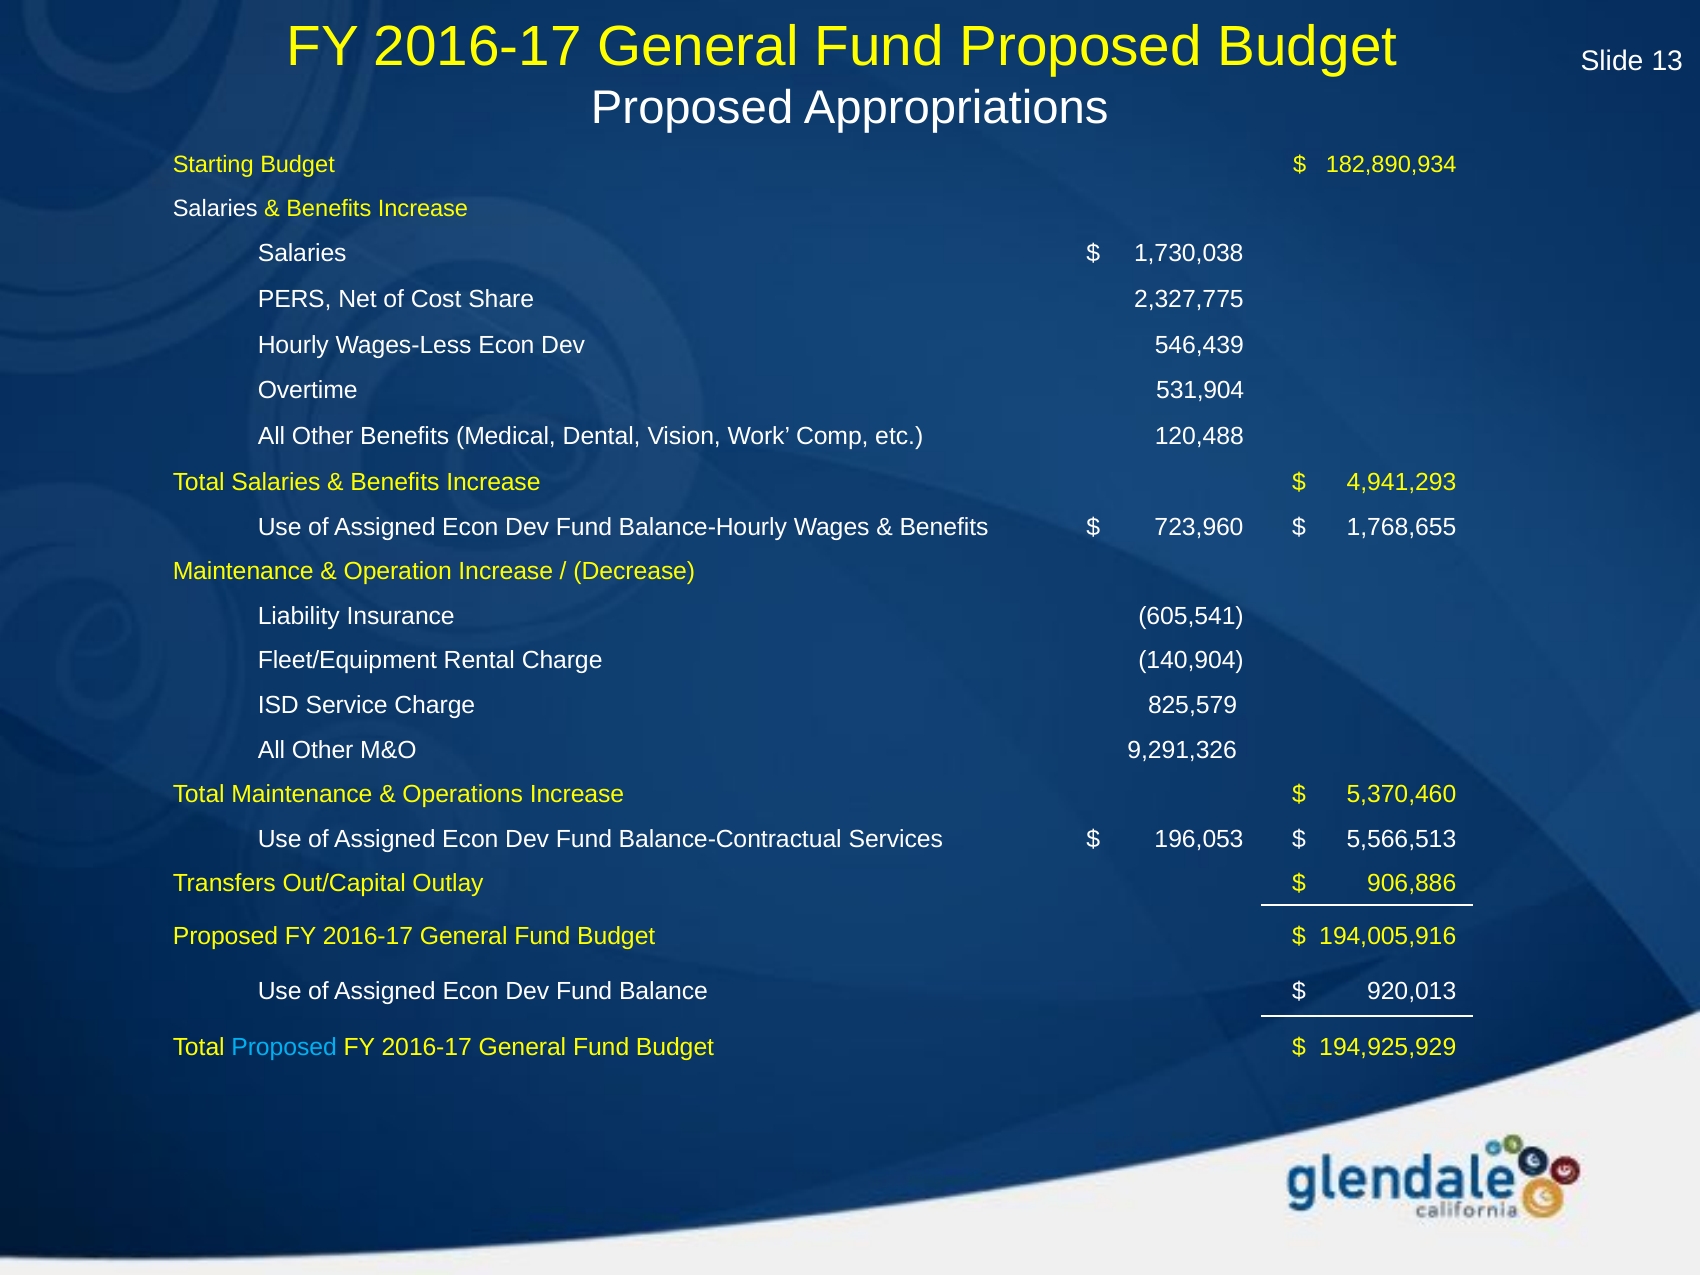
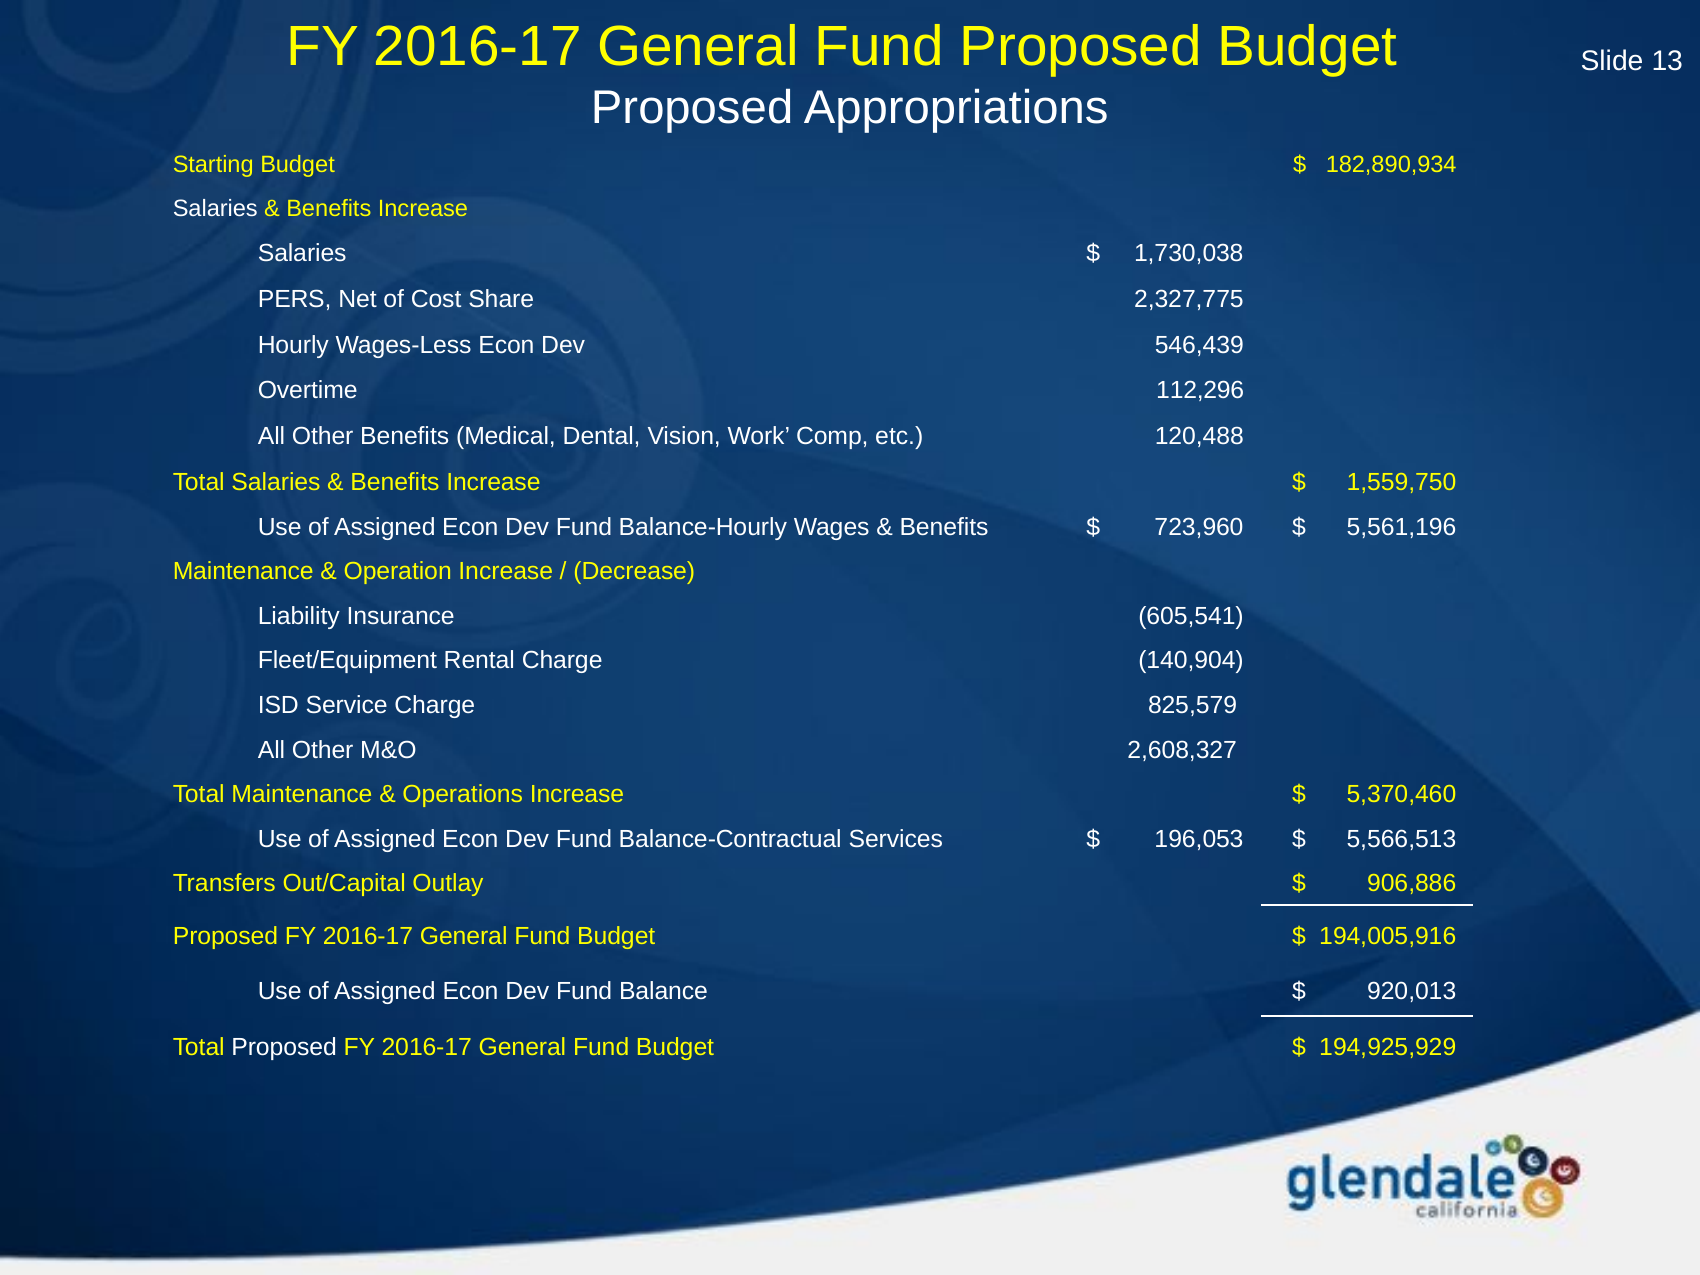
531,904: 531,904 -> 112,296
4,941,293: 4,941,293 -> 1,559,750
1,768,655: 1,768,655 -> 5,561,196
9,291,326: 9,291,326 -> 2,608,327
Proposed at (284, 1047) colour: light blue -> white
